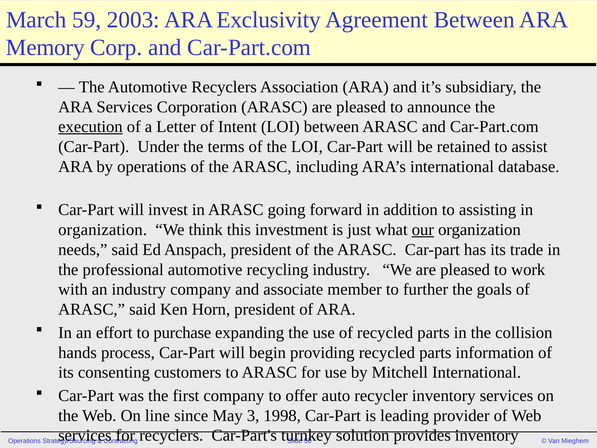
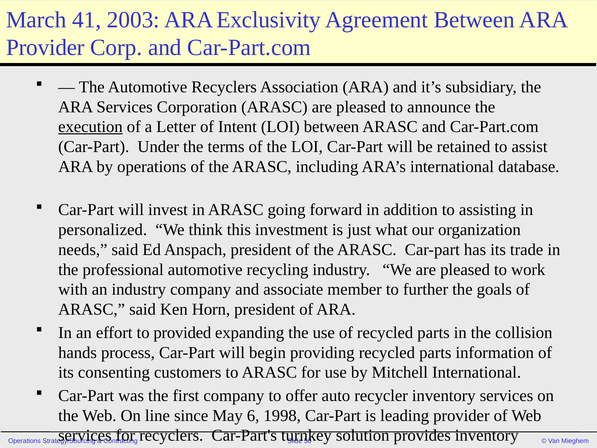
59: 59 -> 41
Memory at (45, 48): Memory -> Provider
organization at (103, 230): organization -> personalized
our underline: present -> none
purchase: purchase -> provided
3: 3 -> 6
